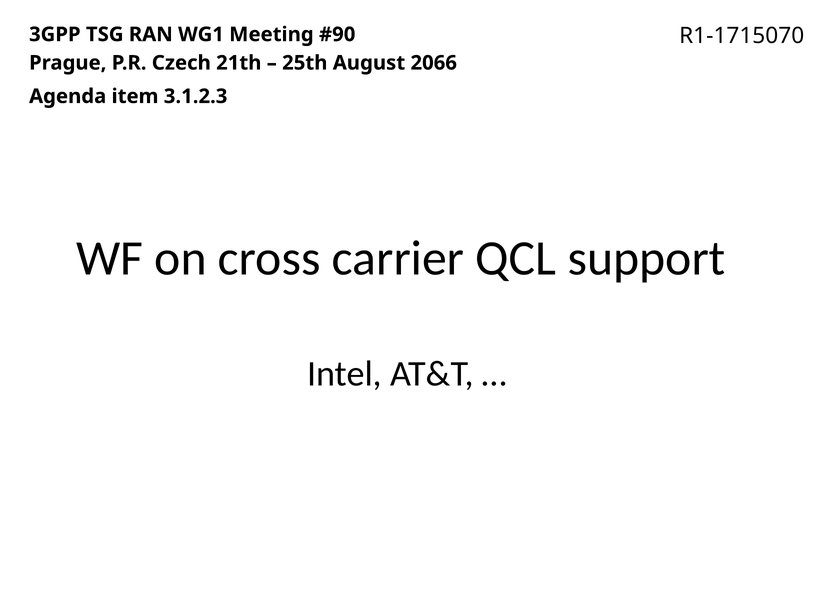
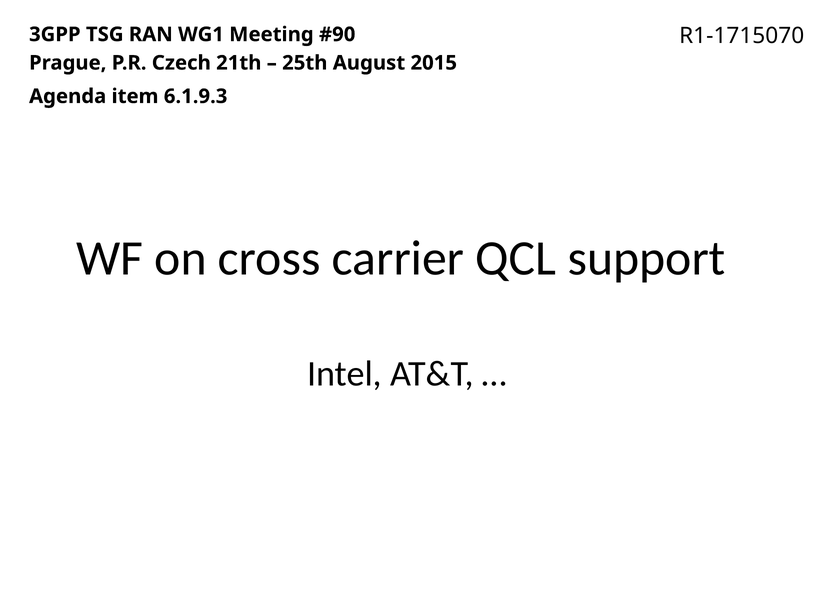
2066: 2066 -> 2015
3.1.2.3: 3.1.2.3 -> 6.1.9.3
